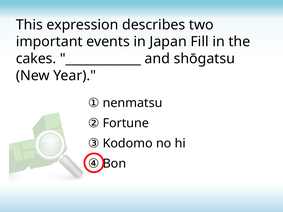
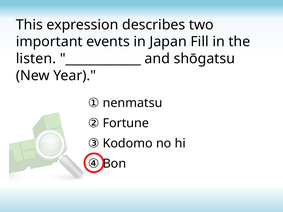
cakes: cakes -> listen
